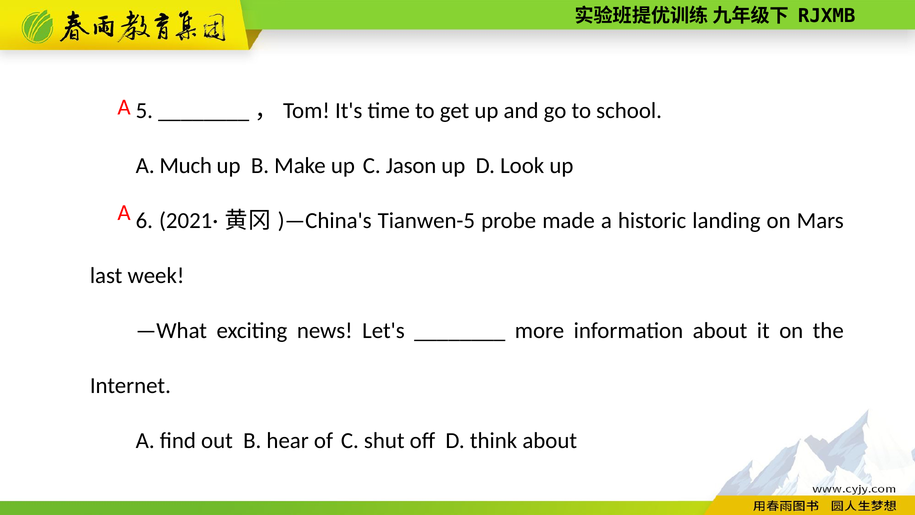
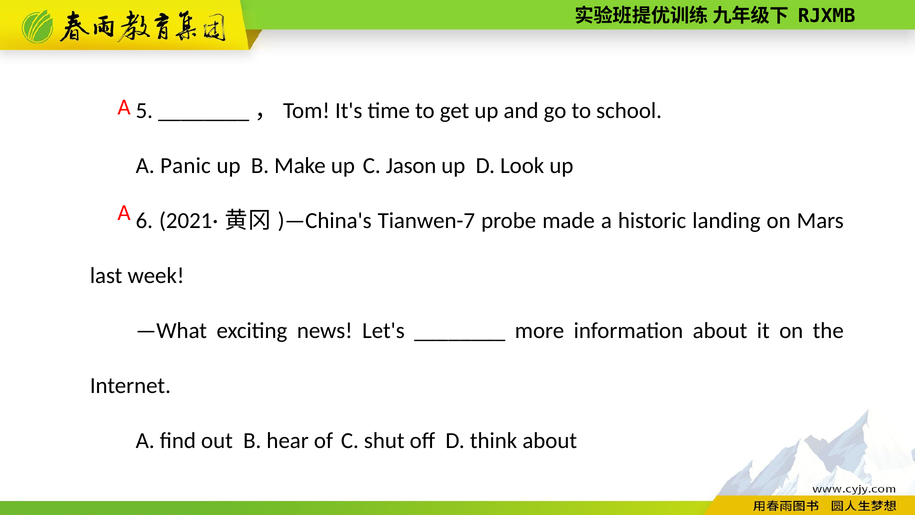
Much: Much -> Panic
Tianwen-5: Tianwen-5 -> Tianwen-7
